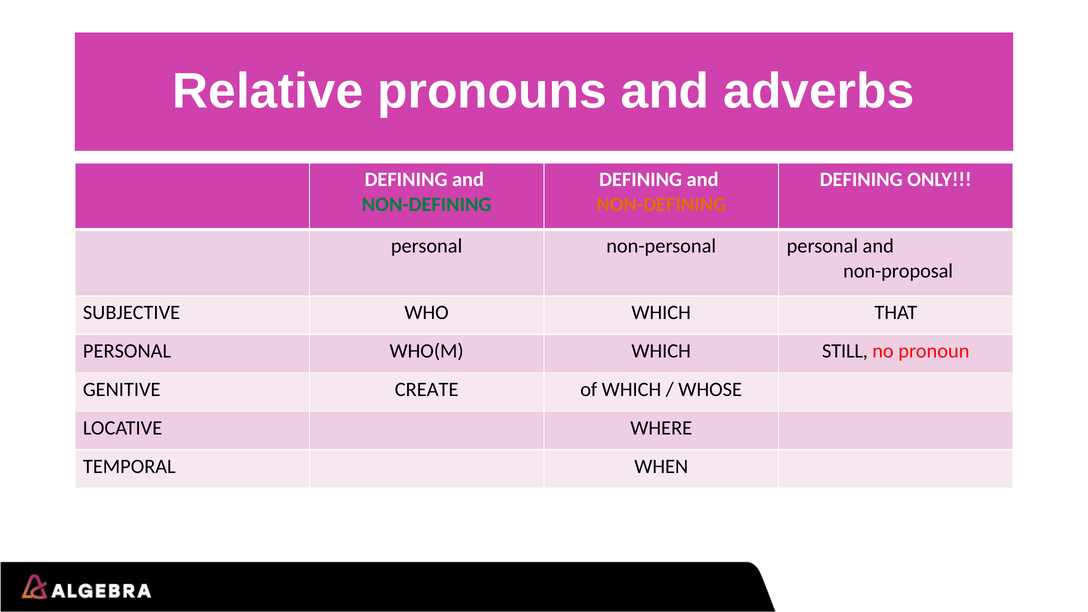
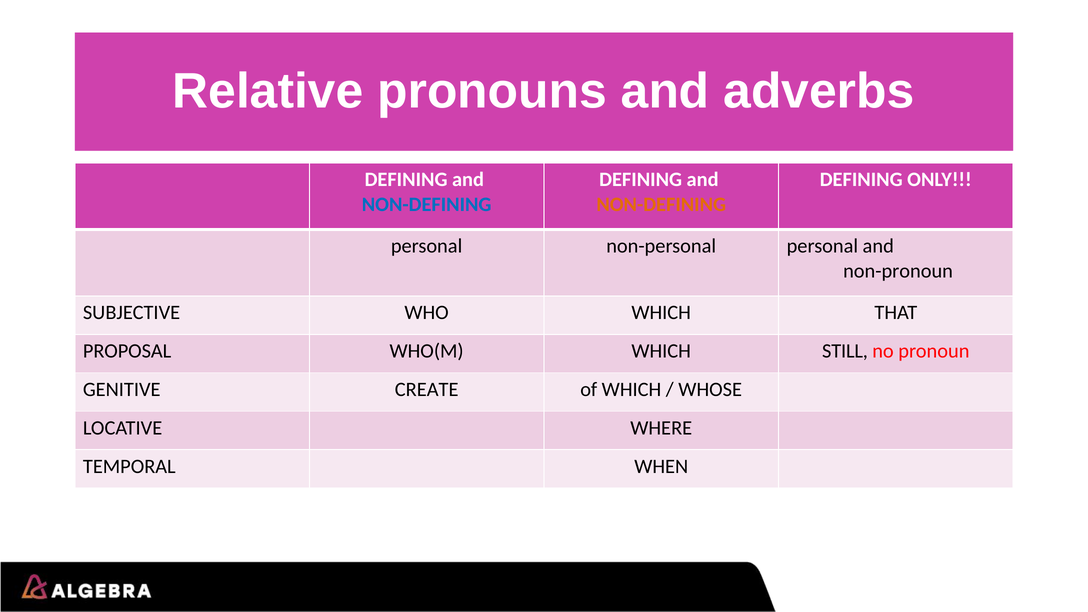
NON-DEFINING at (427, 205) colour: green -> blue
non-proposal: non-proposal -> non-pronoun
PERSONAL at (127, 351): PERSONAL -> PROPOSAL
